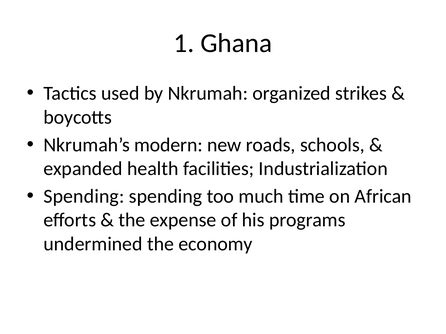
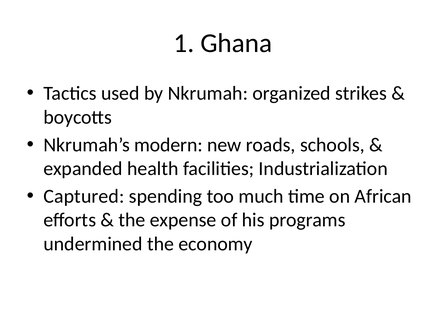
Spending at (84, 197): Spending -> Captured
